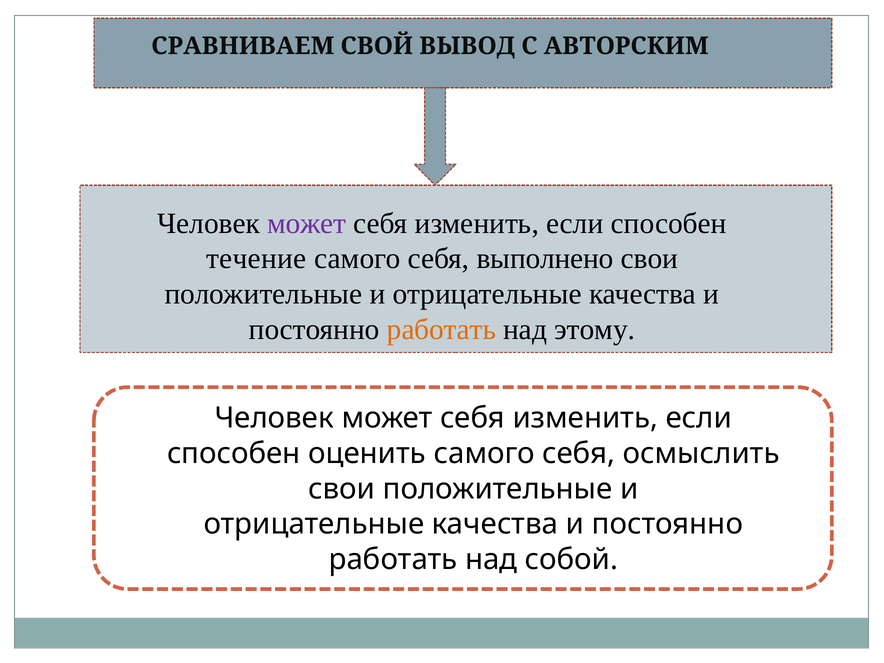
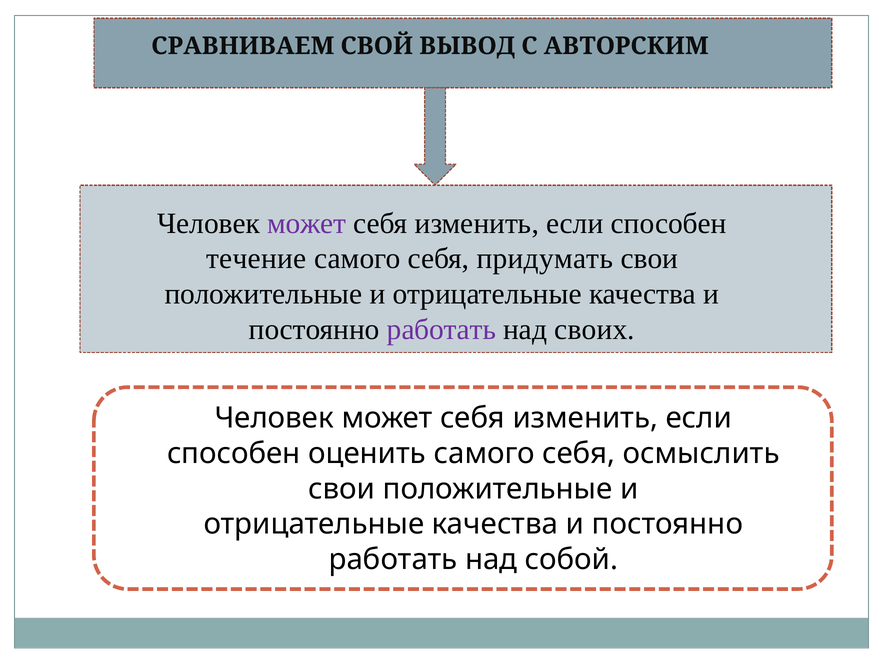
выполнено: выполнено -> придумать
работать at (441, 329) colour: orange -> purple
этому: этому -> своих
